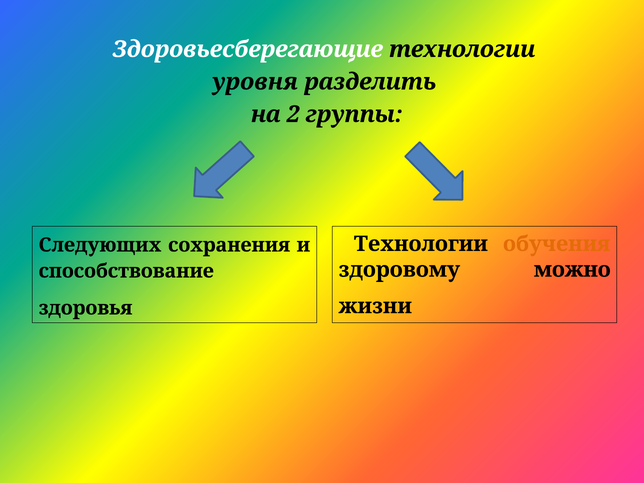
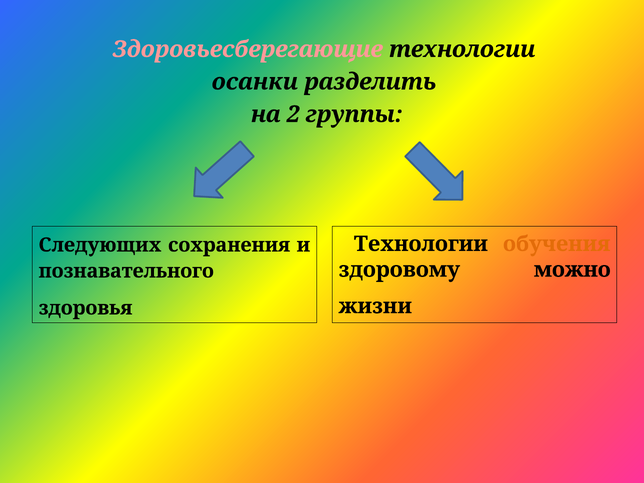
Здоровьесберегающие colour: white -> pink
уровня: уровня -> осанки
способствование: способствование -> познавательного
